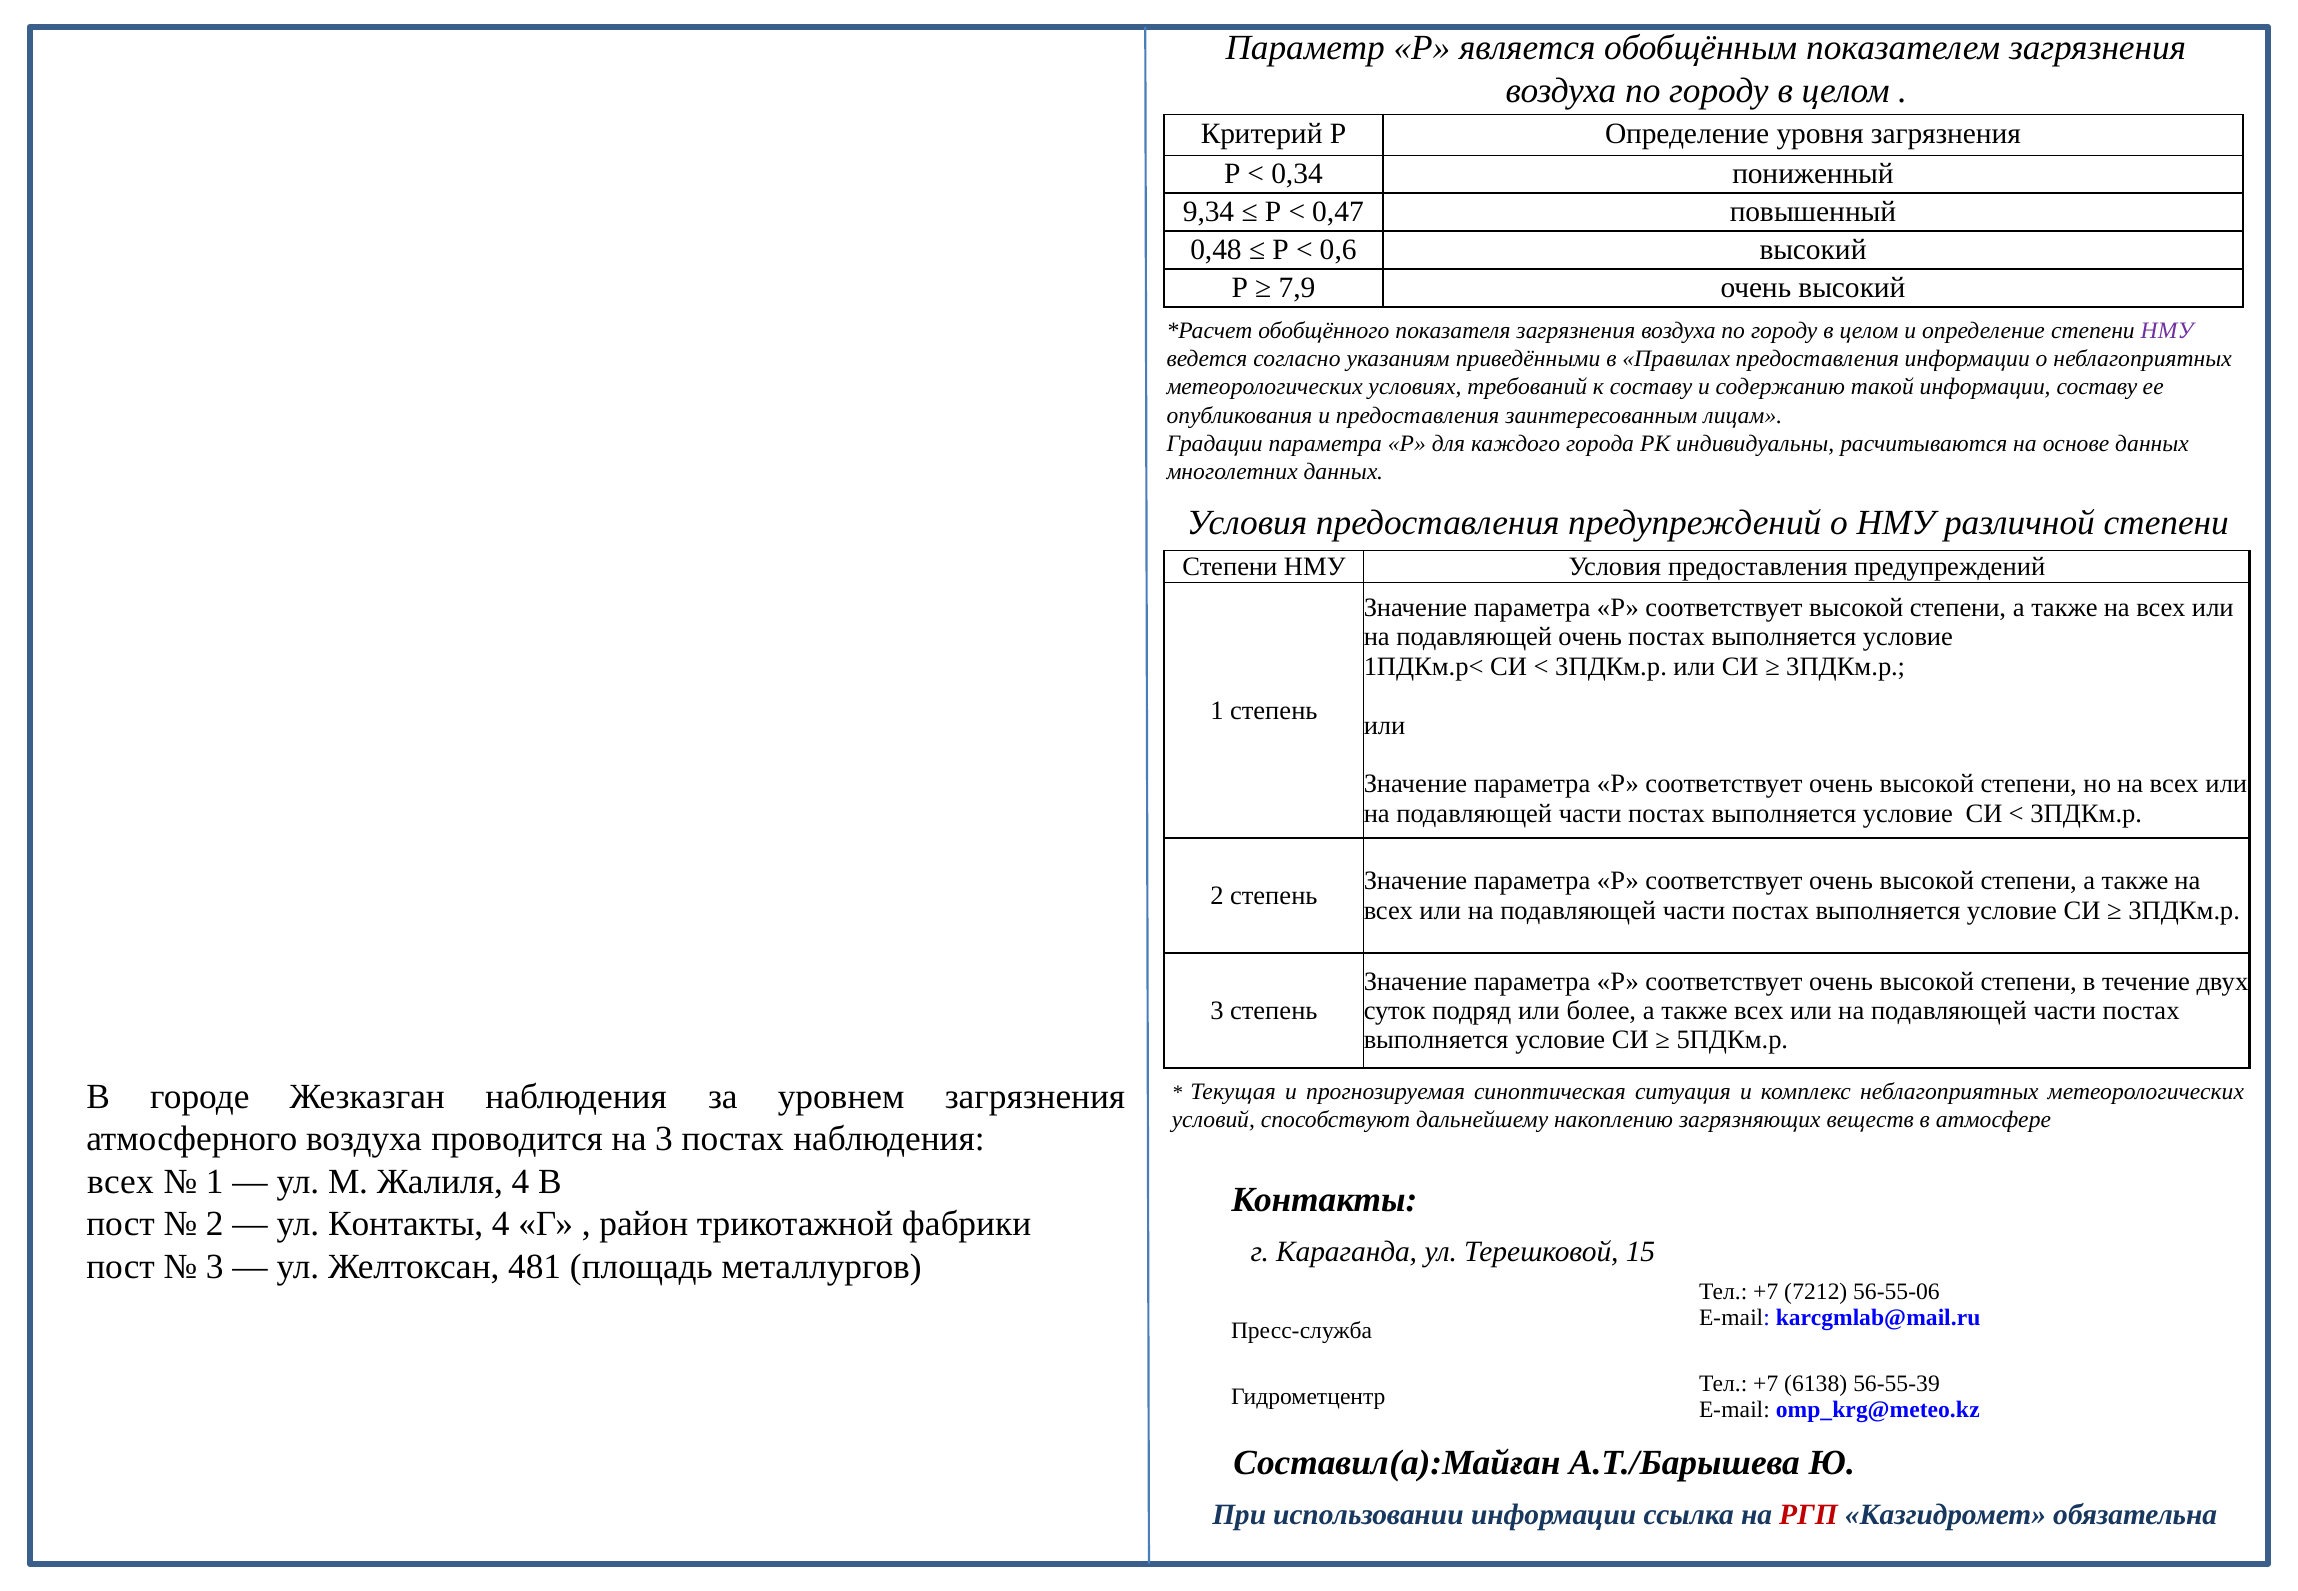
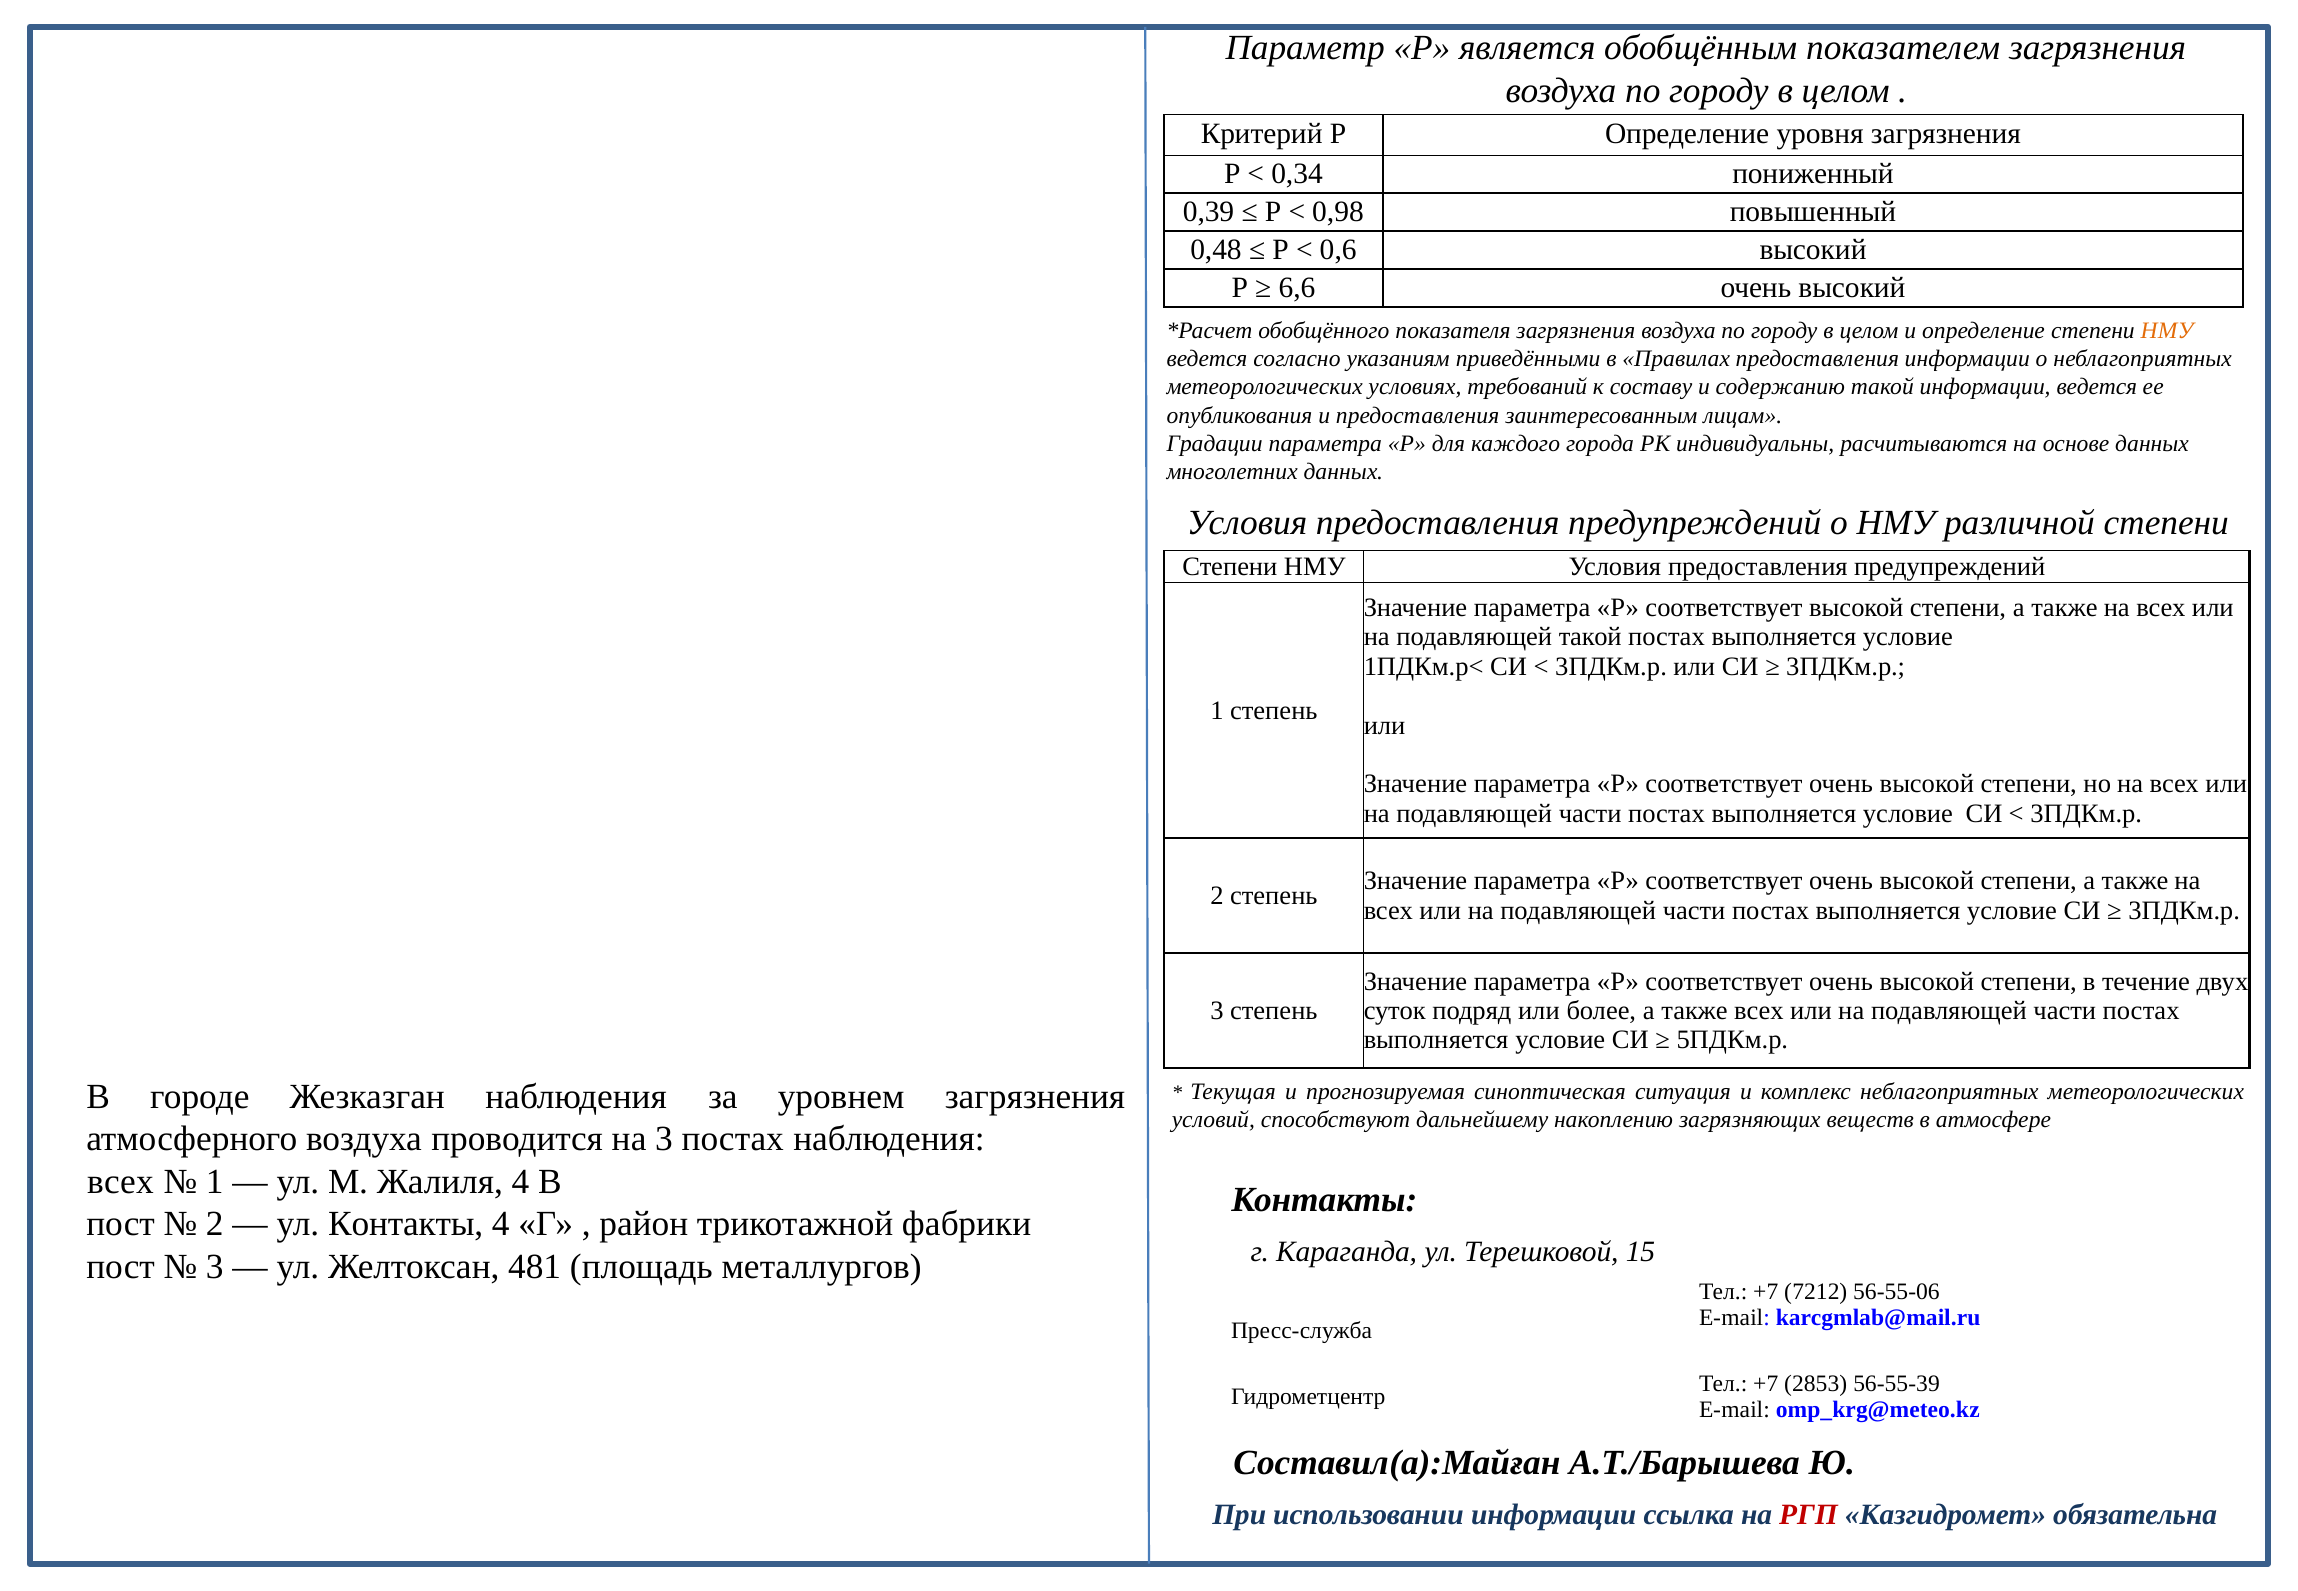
9,34: 9,34 -> 0,39
0,47: 0,47 -> 0,98
7,9: 7,9 -> 6,6
НМУ at (2167, 331) colour: purple -> orange
информации составу: составу -> ведется
подавляющей очень: очень -> такой
6138: 6138 -> 2853
